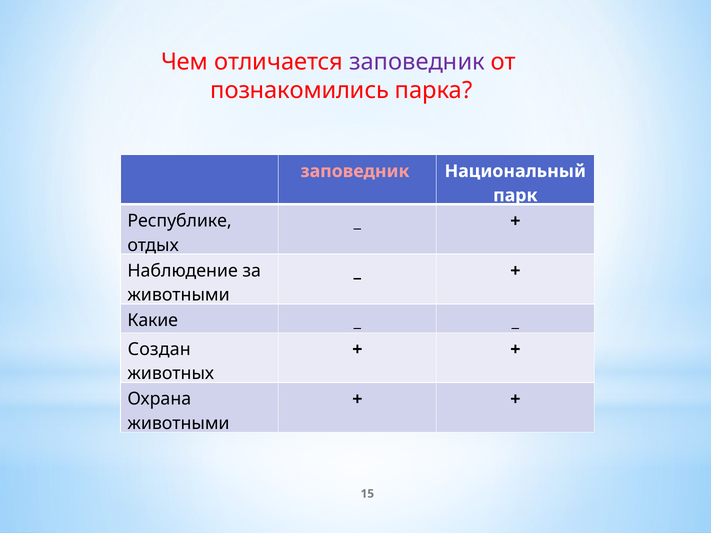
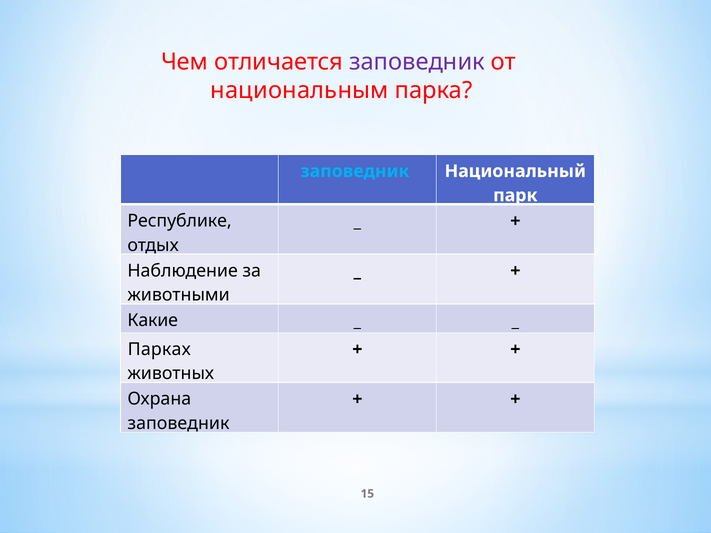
познакомились: познакомились -> национальным
заповедник at (355, 171) colour: pink -> light blue
Создан: Создан -> Парках
животными at (178, 424): животными -> заповедник
